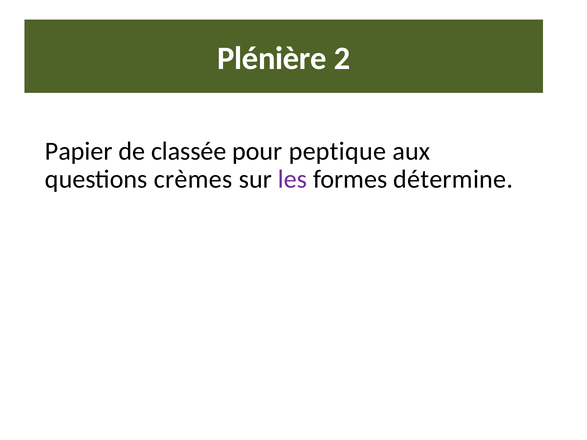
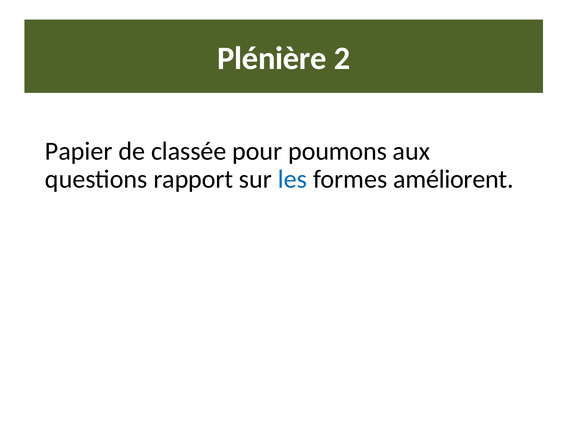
peptique: peptique -> poumons
crèmes: crèmes -> rapport
les colour: purple -> blue
détermine: détermine -> améliorent
